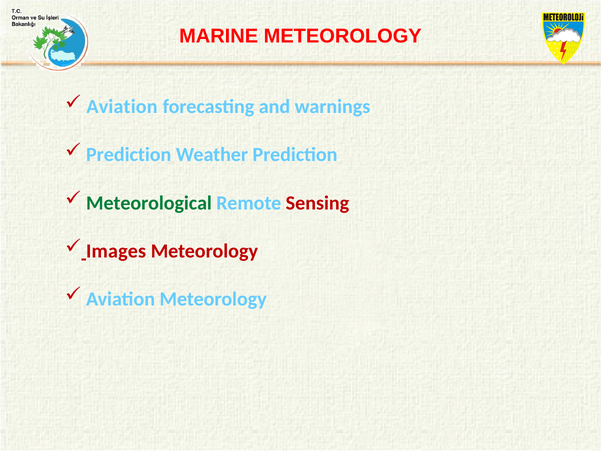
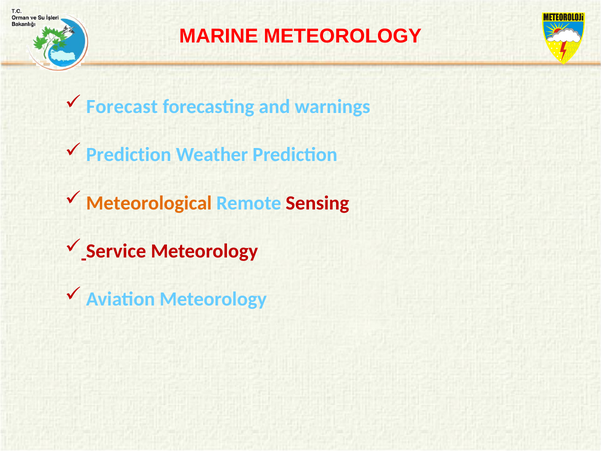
Aviation at (122, 107): Aviation -> Forecast
Meteorological colour: green -> orange
Images: Images -> Service
